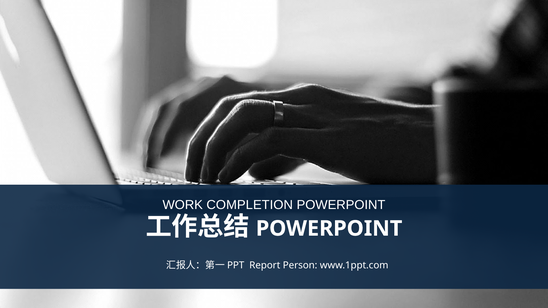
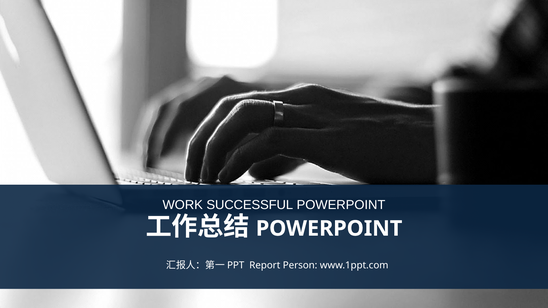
COMPLETION: COMPLETION -> SUCCESSFUL
